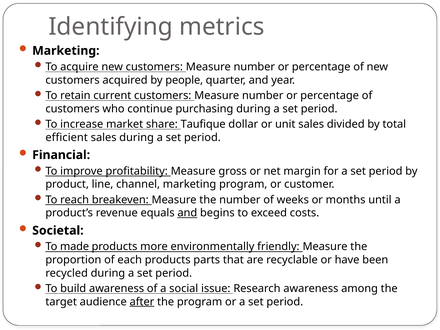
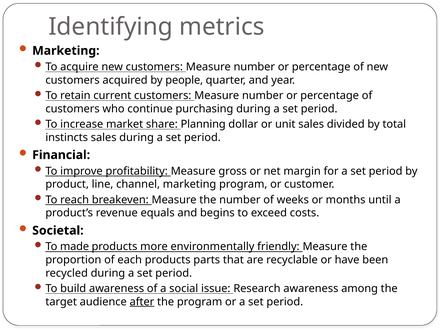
Taufique: Taufique -> Planning
efficient: efficient -> instincts
and at (187, 213) underline: present -> none
